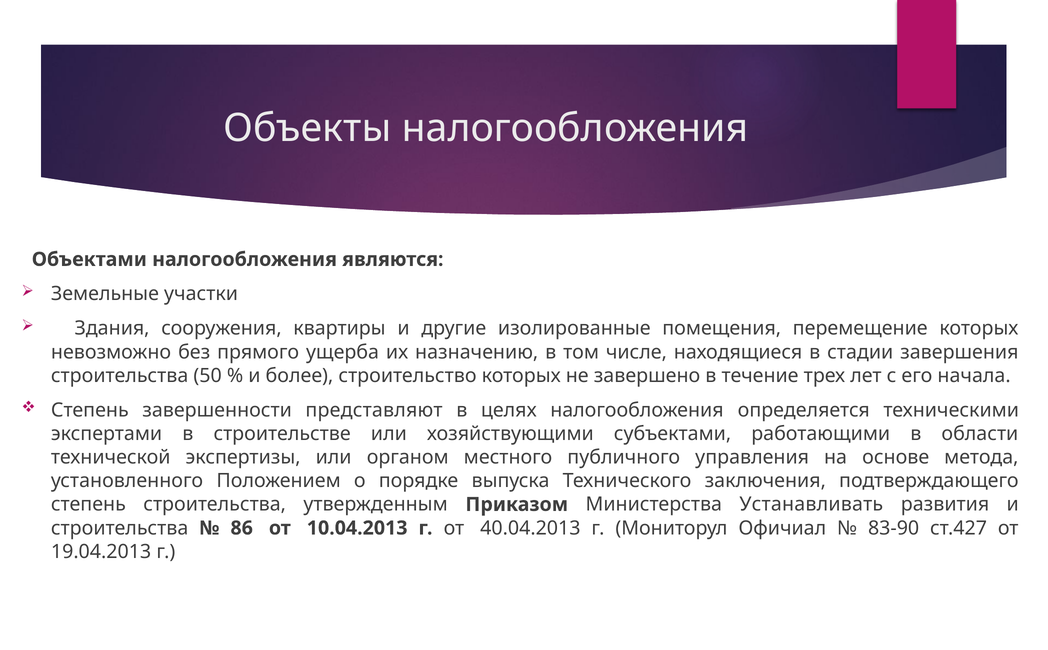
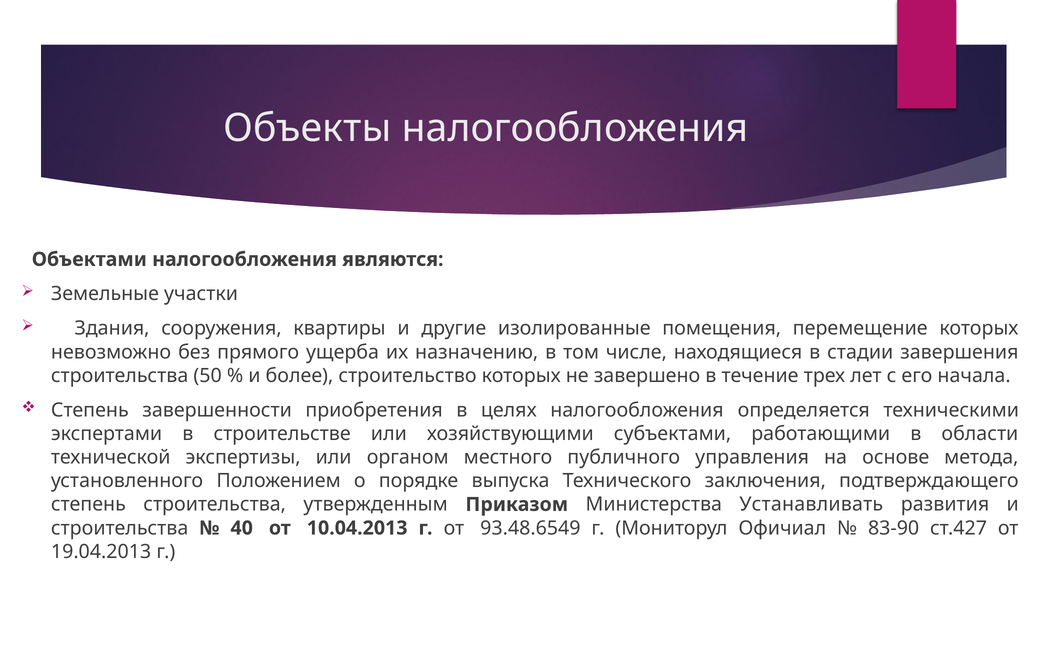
представляют: представляют -> приобретения
86: 86 -> 40
40.04.2013: 40.04.2013 -> 93.48.6549
